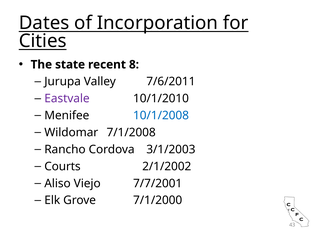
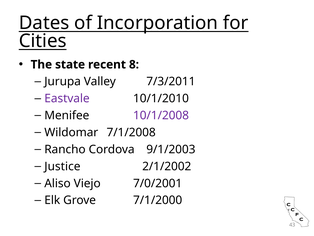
7/6/2011: 7/6/2011 -> 7/3/2011
10/1/2008 colour: blue -> purple
3/1/2003: 3/1/2003 -> 9/1/2003
Courts: Courts -> Justice
7/7/2001: 7/7/2001 -> 7/0/2001
